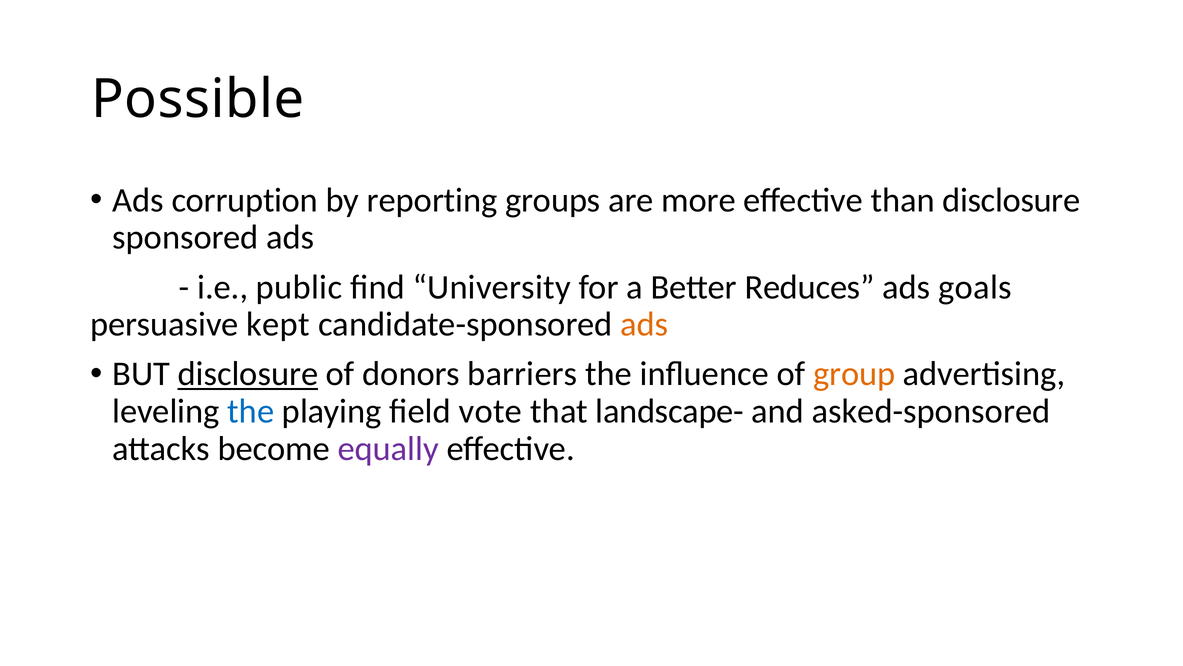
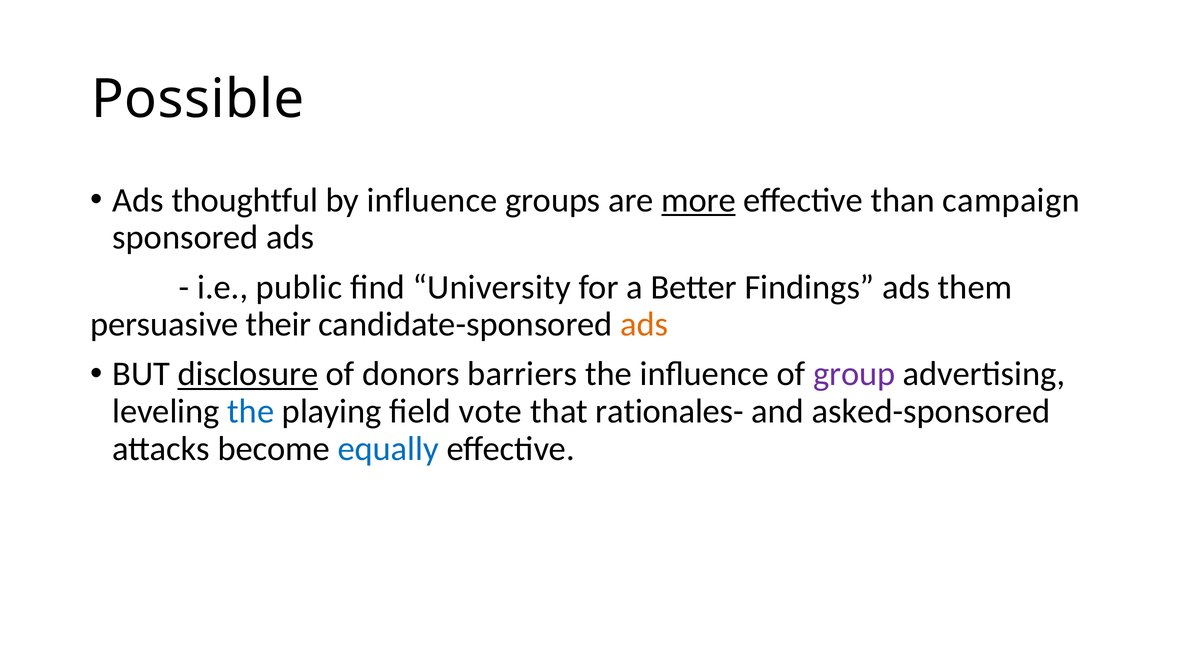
corruption: corruption -> thoughtful
by reporting: reporting -> influence
more underline: none -> present
than disclosure: disclosure -> campaign
Reduces: Reduces -> Findings
goals: goals -> them
kept: kept -> their
group colour: orange -> purple
landscape-: landscape- -> rationales-
equally colour: purple -> blue
